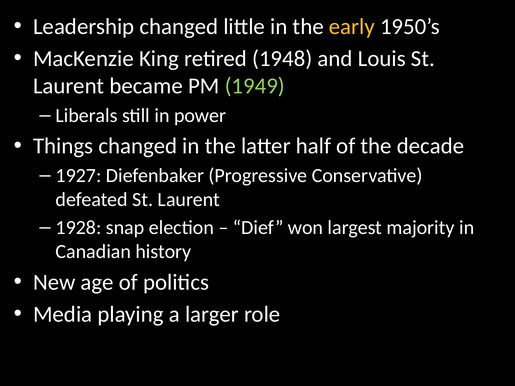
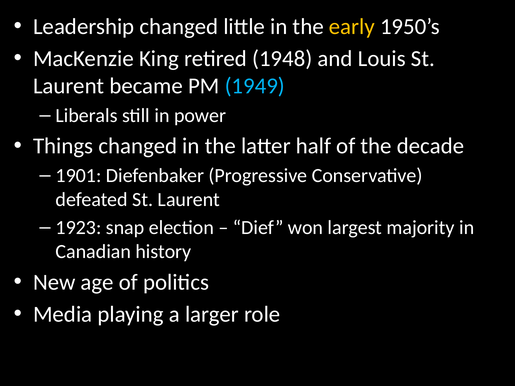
1949 colour: light green -> light blue
1927: 1927 -> 1901
1928: 1928 -> 1923
